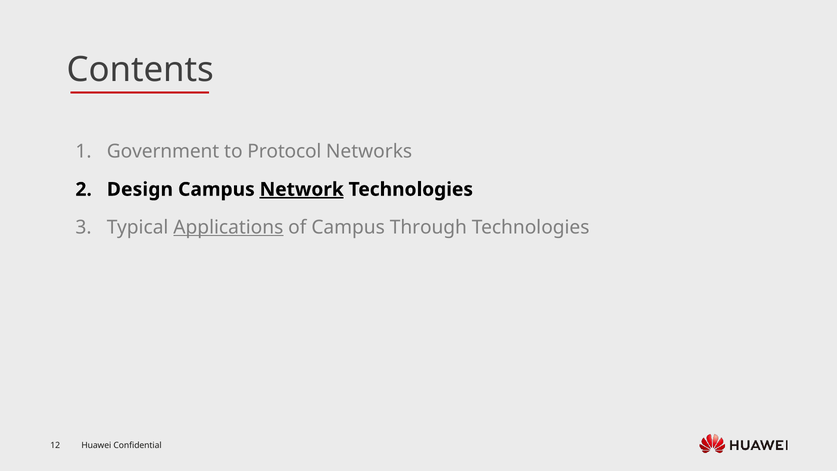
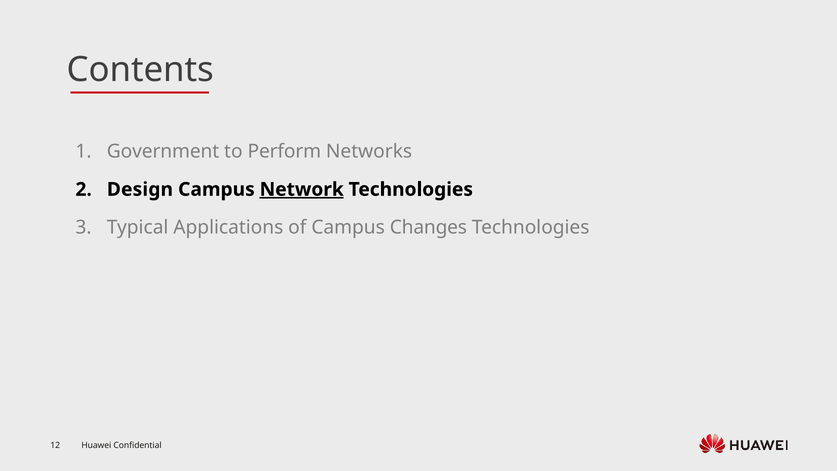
Protocol: Protocol -> Perform
Applications underline: present -> none
Through: Through -> Changes
